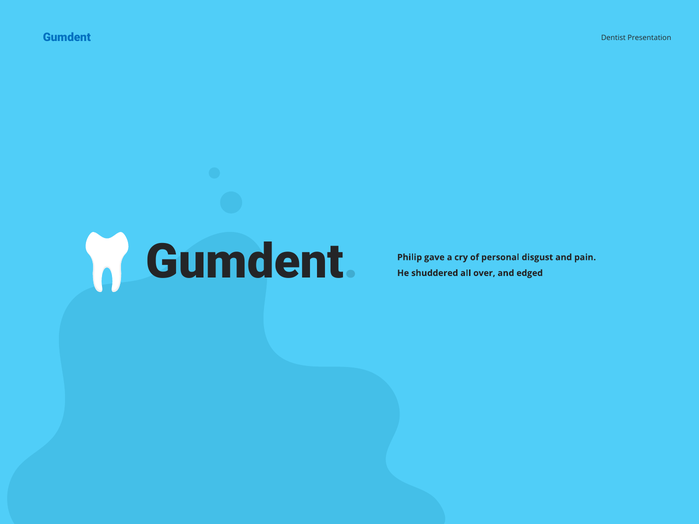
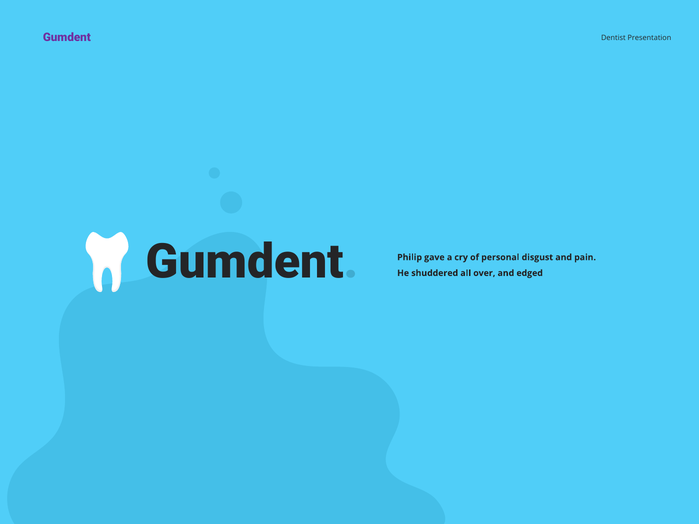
Gumdent at (67, 38) colour: blue -> purple
